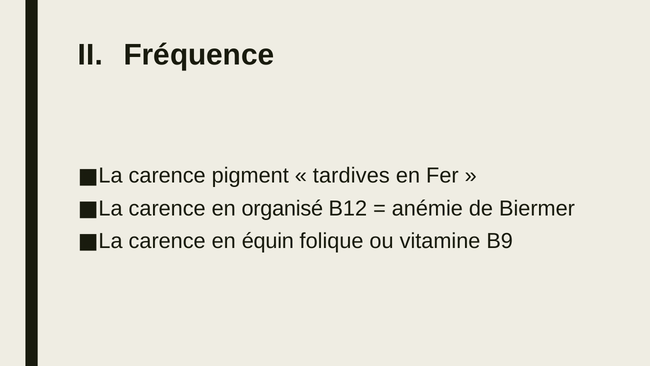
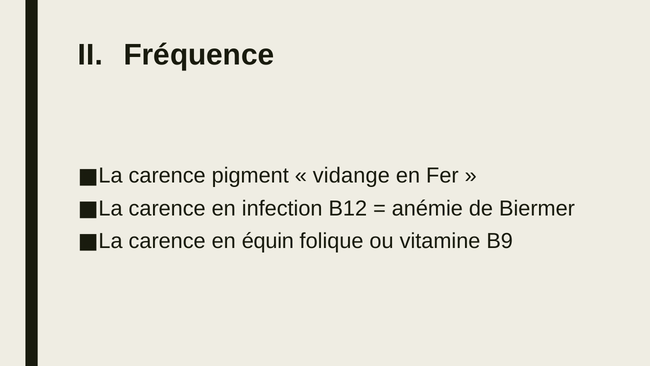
tardives: tardives -> vidange
organisé: organisé -> infection
